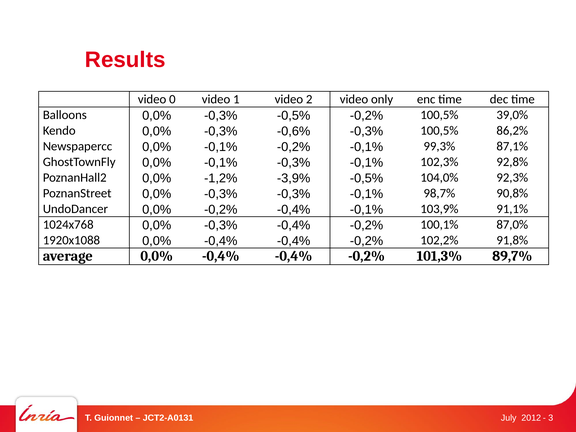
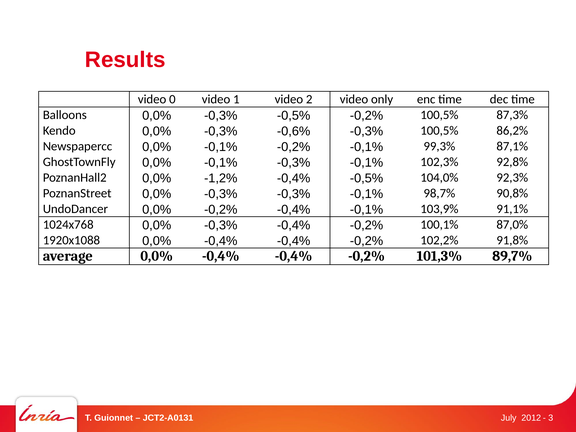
39,0%: 39,0% -> 87,3%
-1,2% -3,9%: -3,9% -> -0,4%
